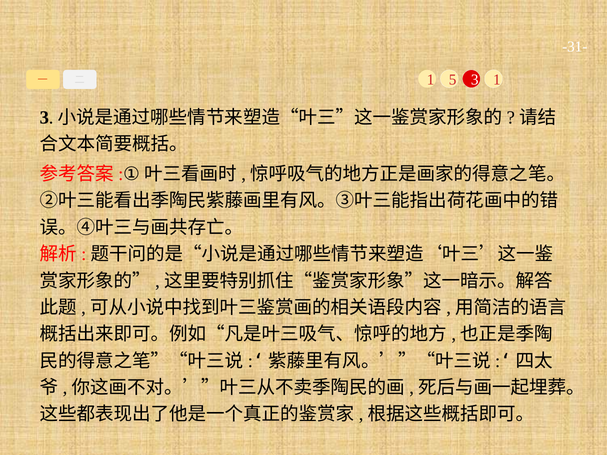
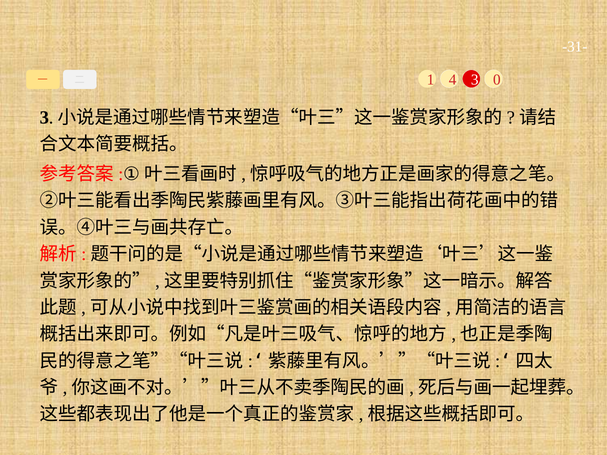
5: 5 -> 4
3 1: 1 -> 0
